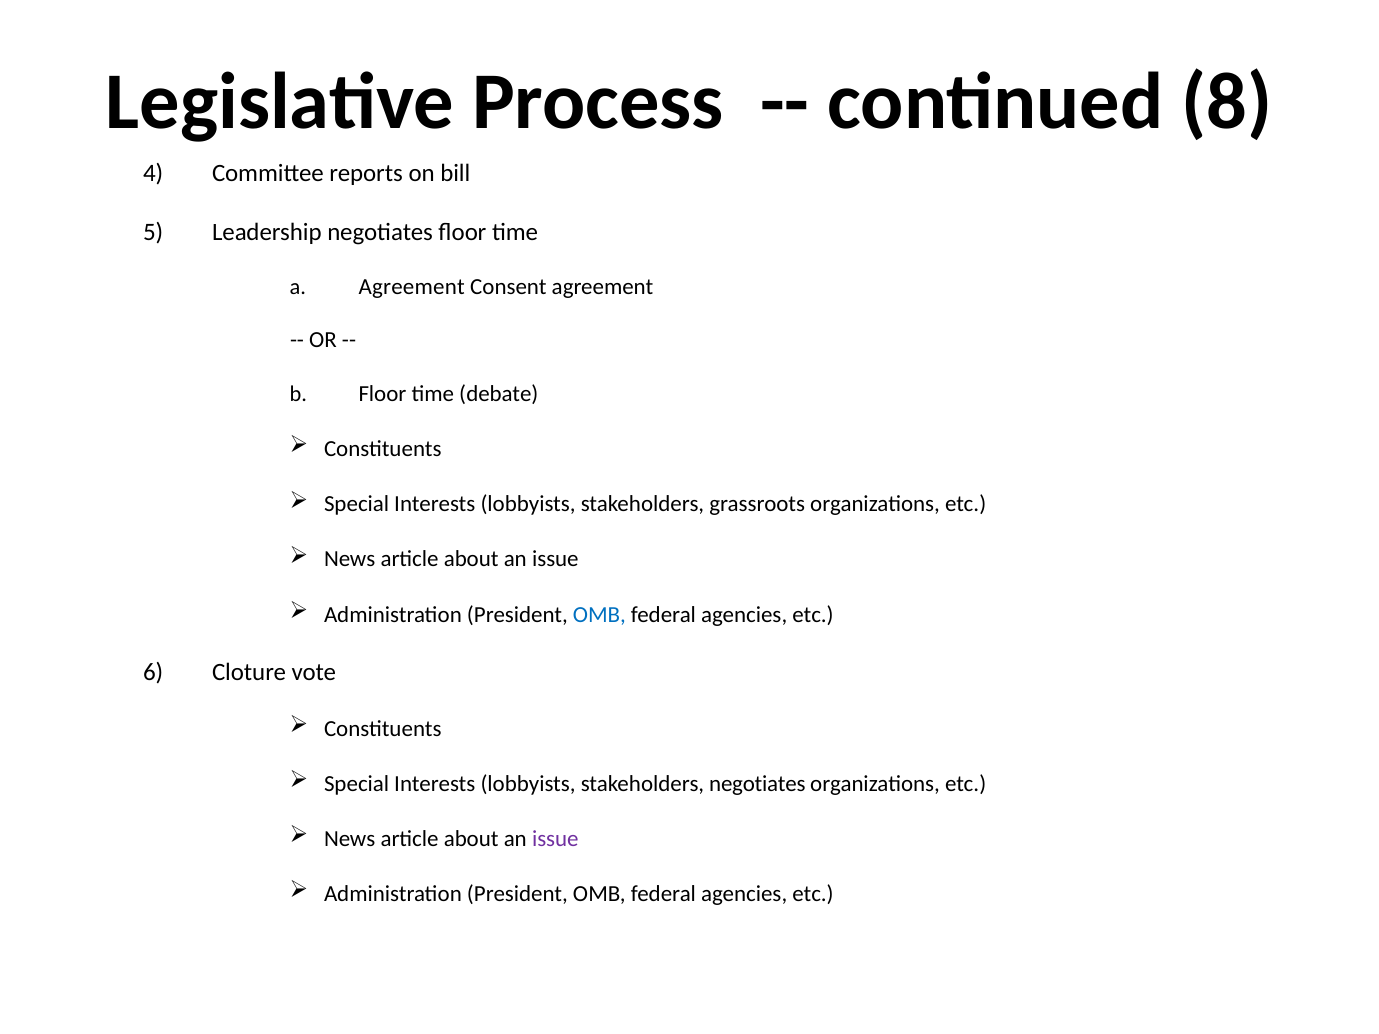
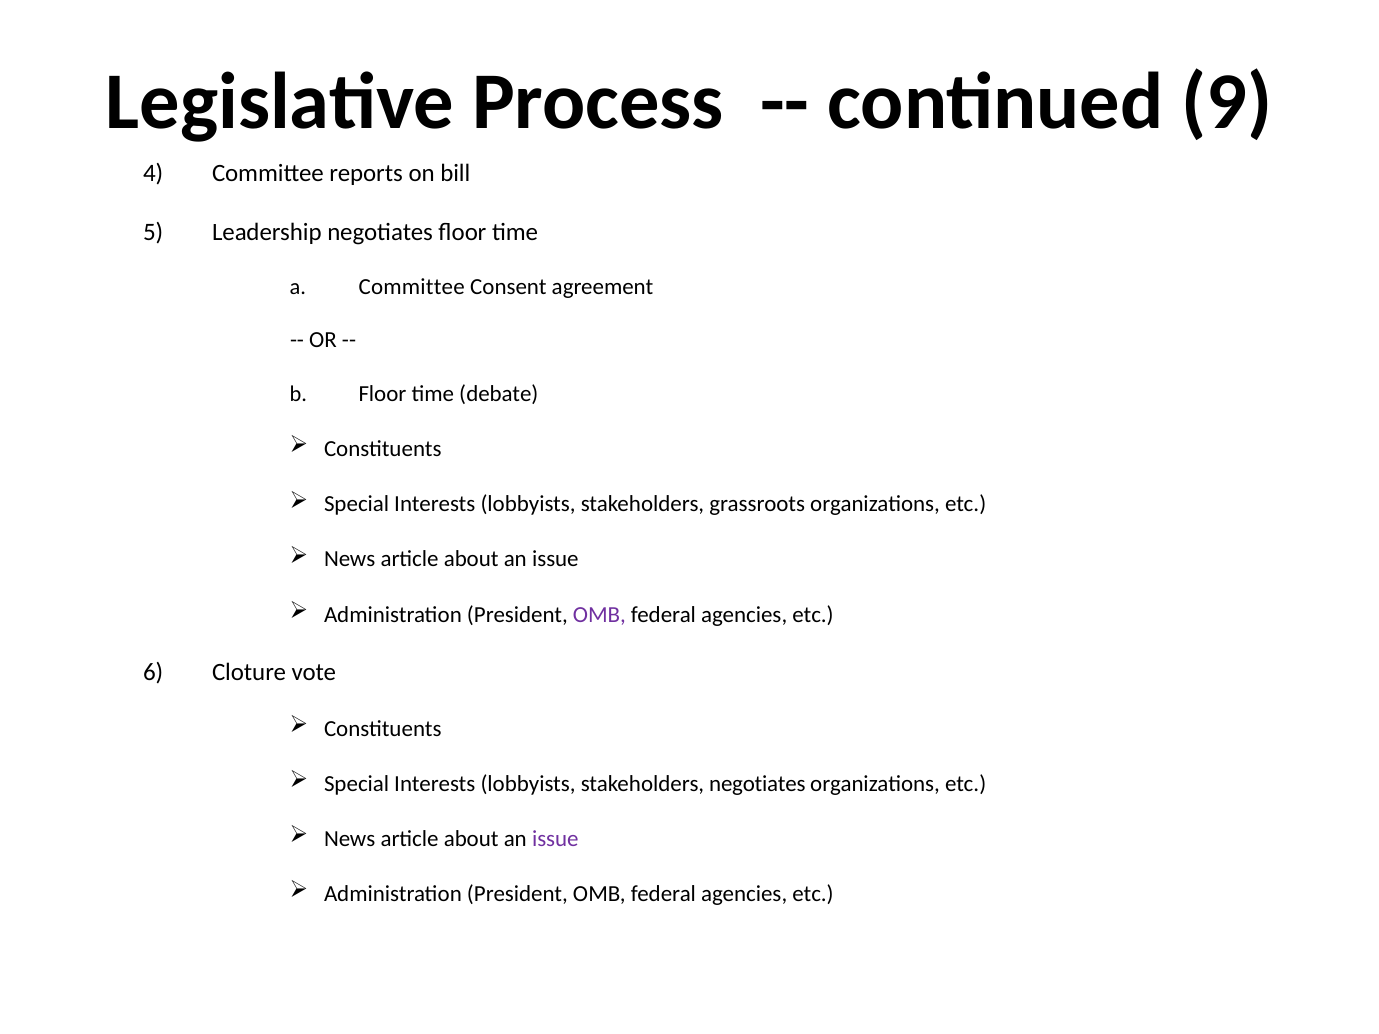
8: 8 -> 9
Agreement at (412, 287): Agreement -> Committee
OMB at (599, 615) colour: blue -> purple
